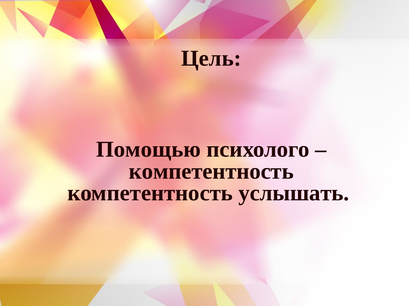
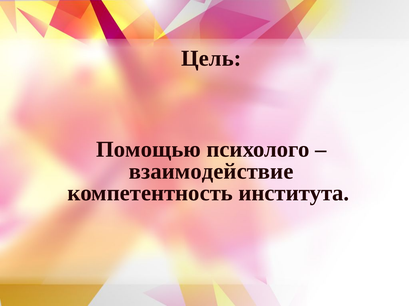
компетентность at (211, 172): компетентность -> взаимодействие
услышать: услышать -> института
